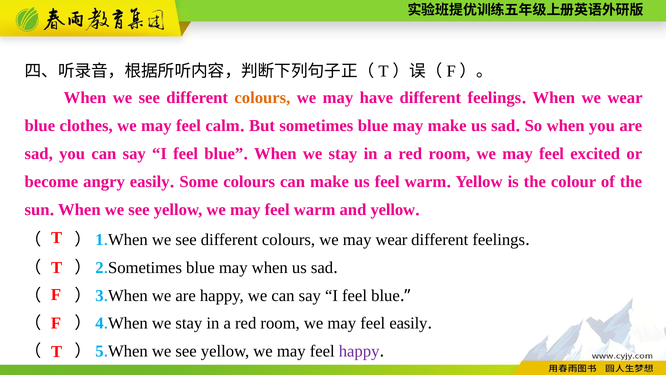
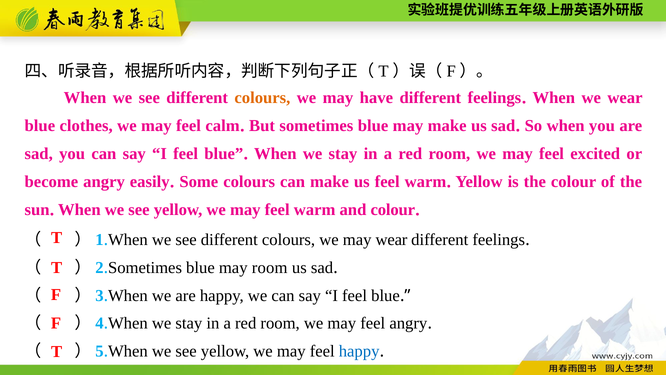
and yellow: yellow -> colour
may when: when -> room
feel easily: easily -> angry
happy at (359, 351) colour: purple -> blue
